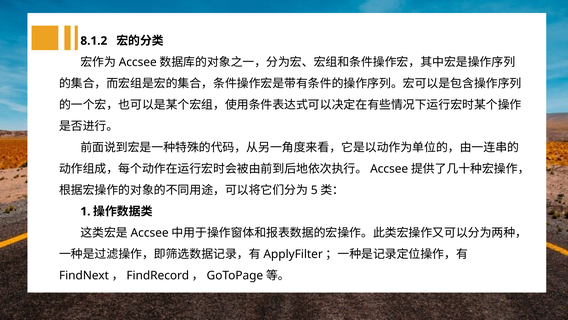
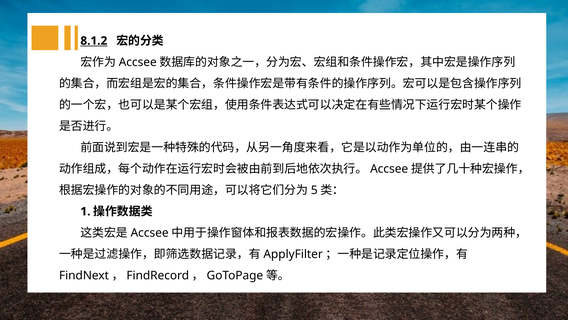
8.1.2 underline: none -> present
